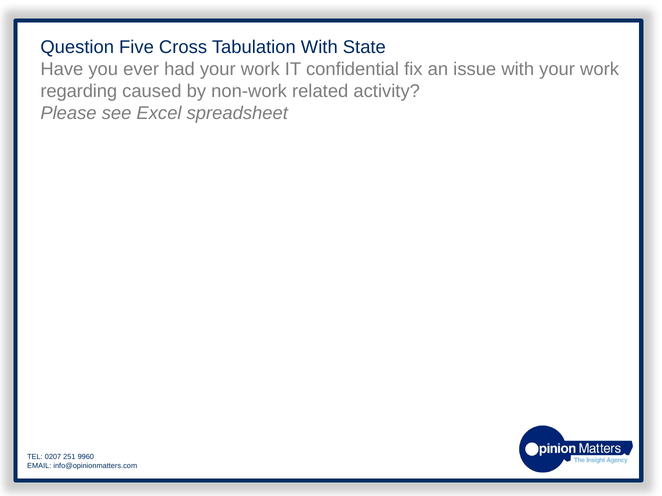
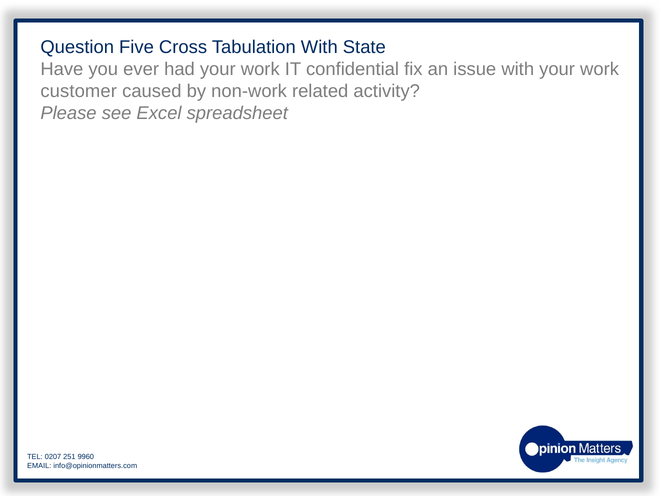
regarding: regarding -> customer
